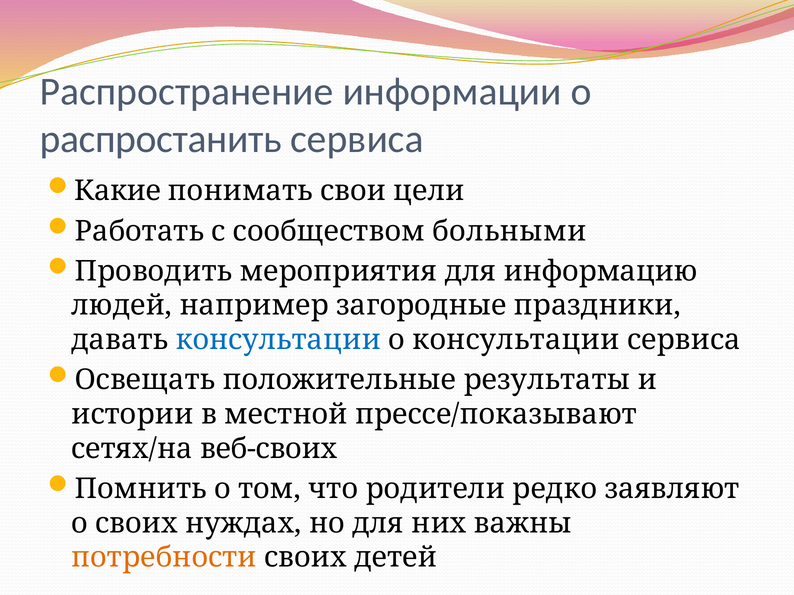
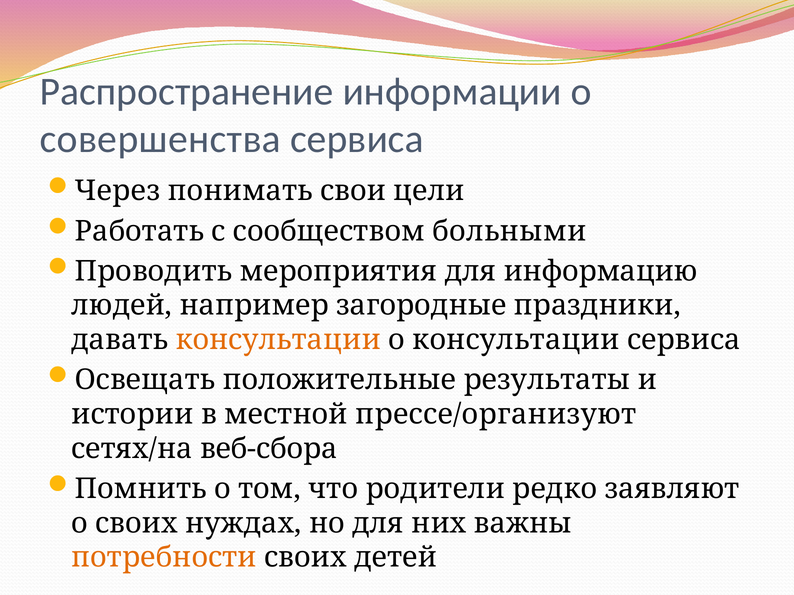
распростанить: распростанить -> совершенства
Какие: Какие -> Через
консультации at (278, 340) colour: blue -> orange
прессе/показывают: прессе/показывают -> прессе/организуют
веб-своих: веб-своих -> веб-сбора
